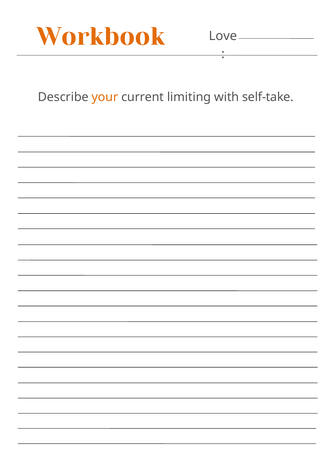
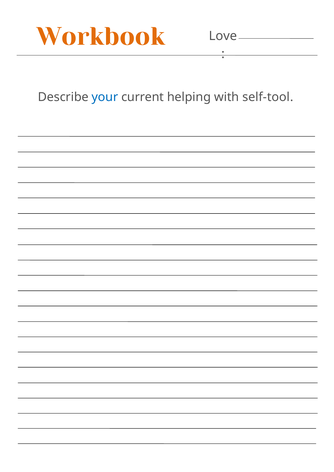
your colour: orange -> blue
limiting: limiting -> helping
self-take: self-take -> self-tool
